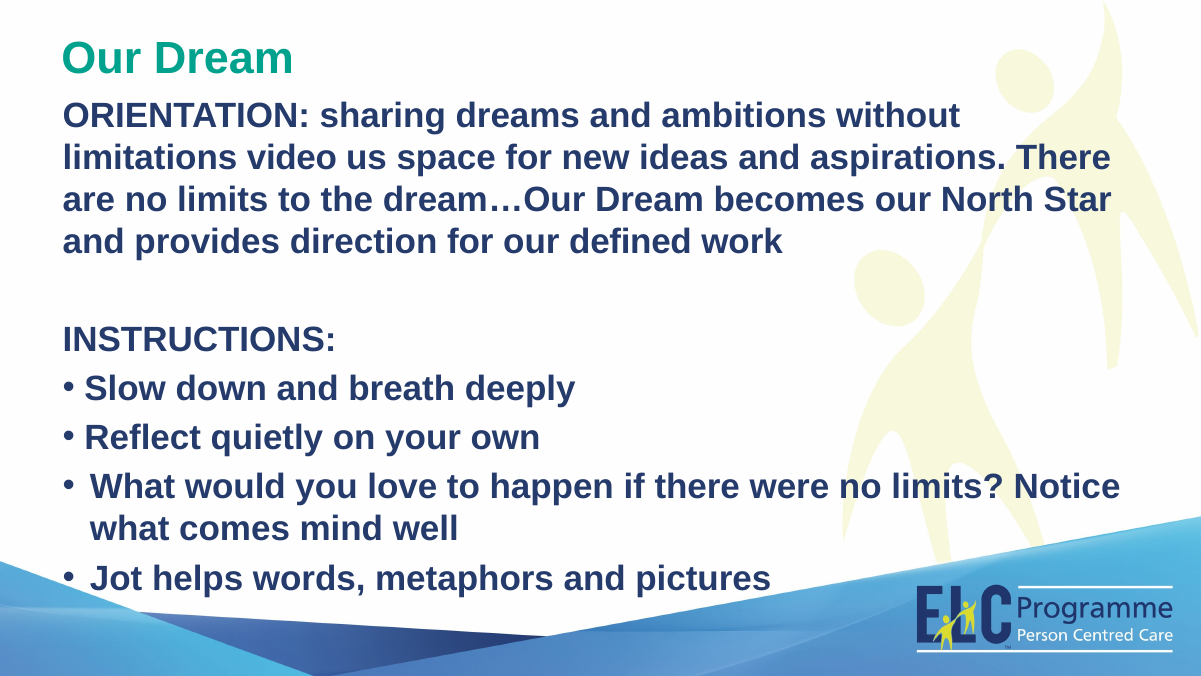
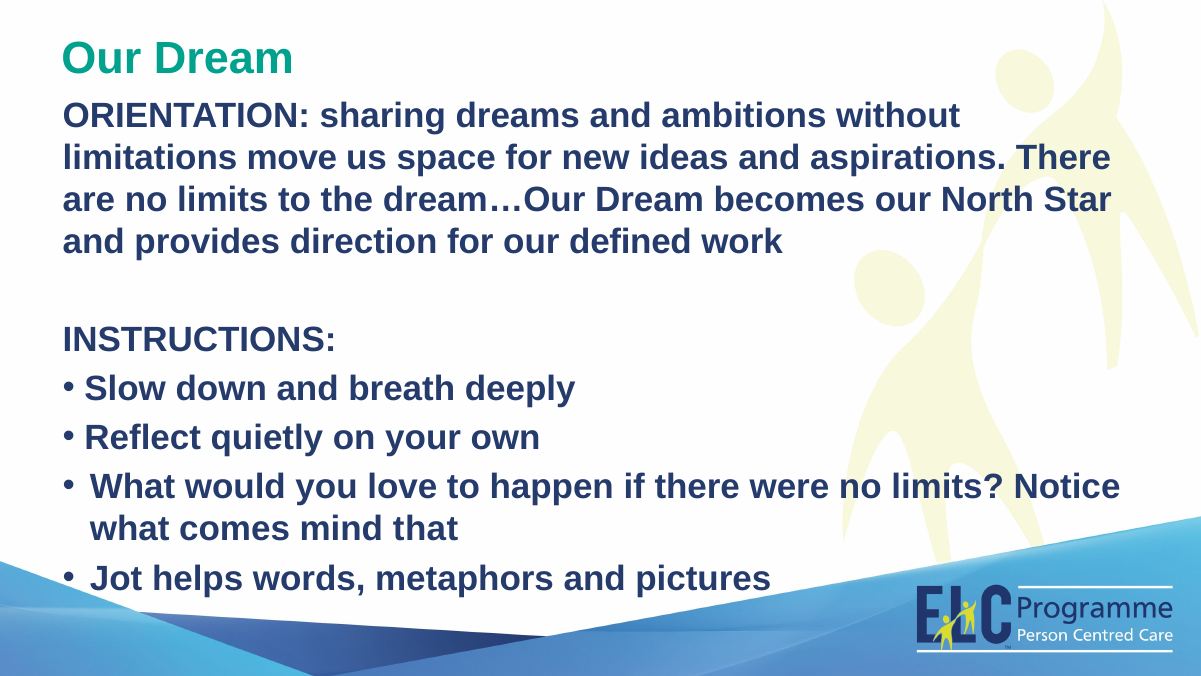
video: video -> move
well: well -> that
